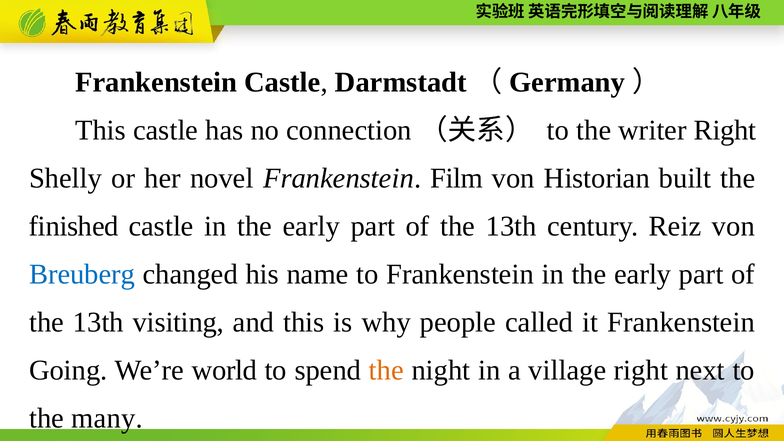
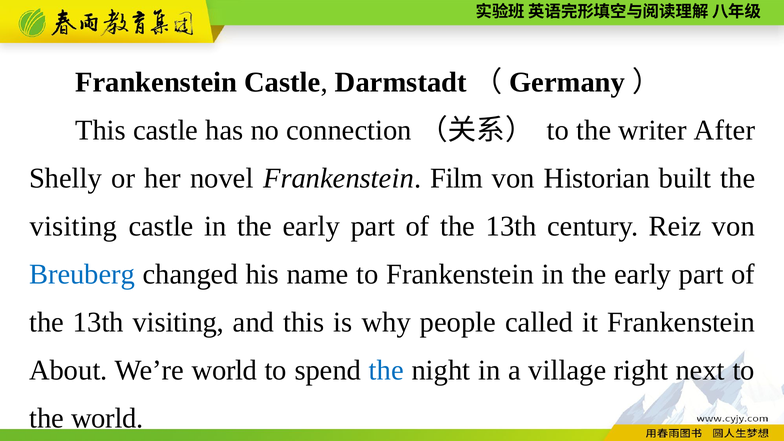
writer Right: Right -> After
finished at (74, 226): finished -> visiting
Going: Going -> About
the at (386, 370) colour: orange -> blue
the many: many -> world
